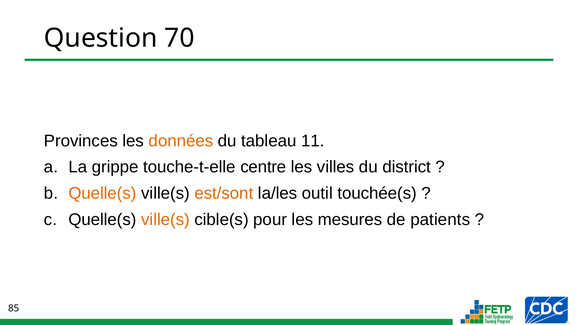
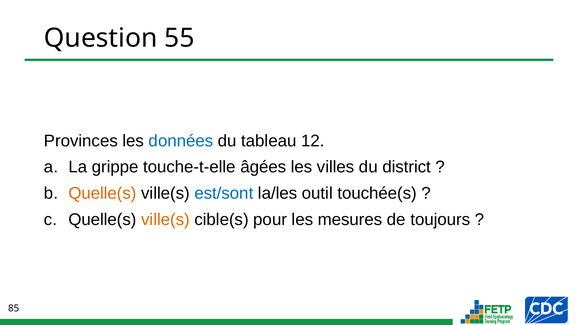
70: 70 -> 55
données colour: orange -> blue
11: 11 -> 12
centre: centre -> âgées
est/sont colour: orange -> blue
patients: patients -> toujours
